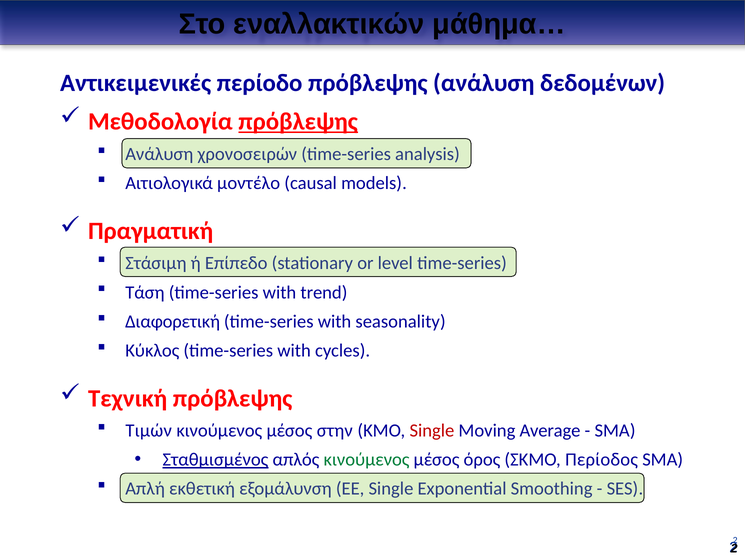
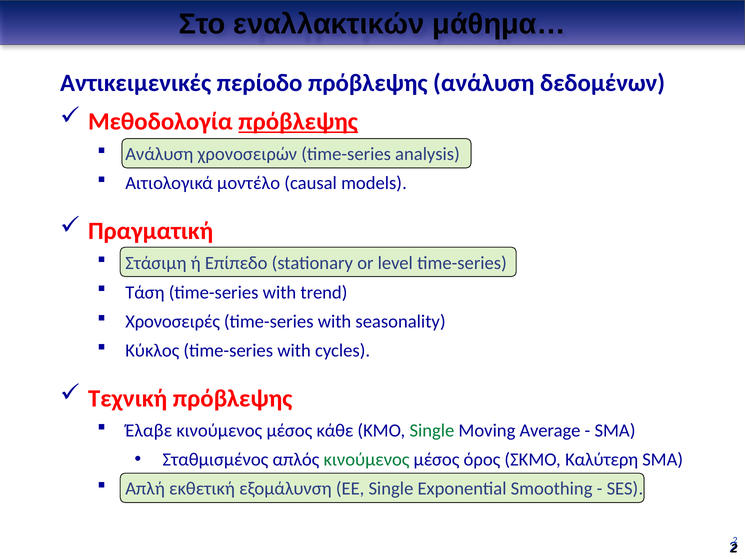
Διαφορετική: Διαφορετική -> Χρονοσειρές
Τιμών: Τιμών -> Έλαβε
στην: στην -> κάθε
Single at (432, 431) colour: red -> green
Σταθμισμένος underline: present -> none
Περίοδος: Περίοδος -> Καλύτερη
